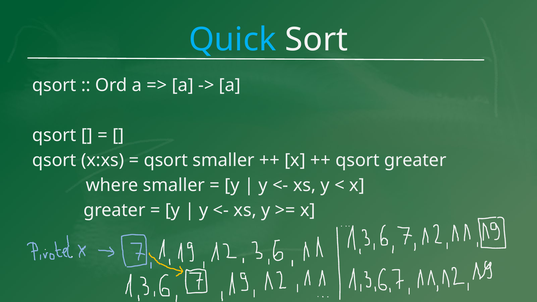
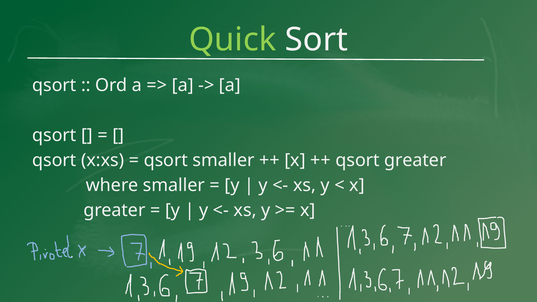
Quick colour: light blue -> light green
